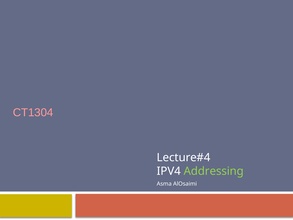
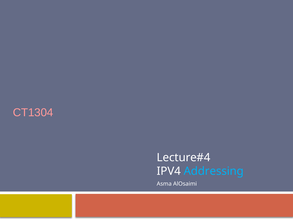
Addressing colour: light green -> light blue
